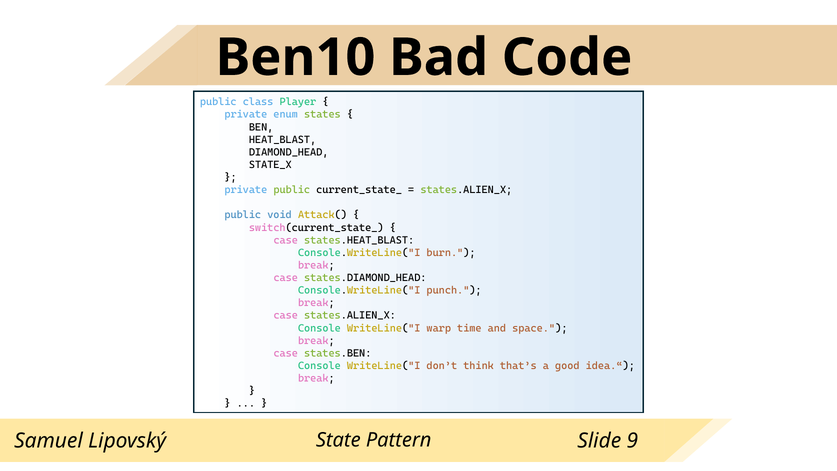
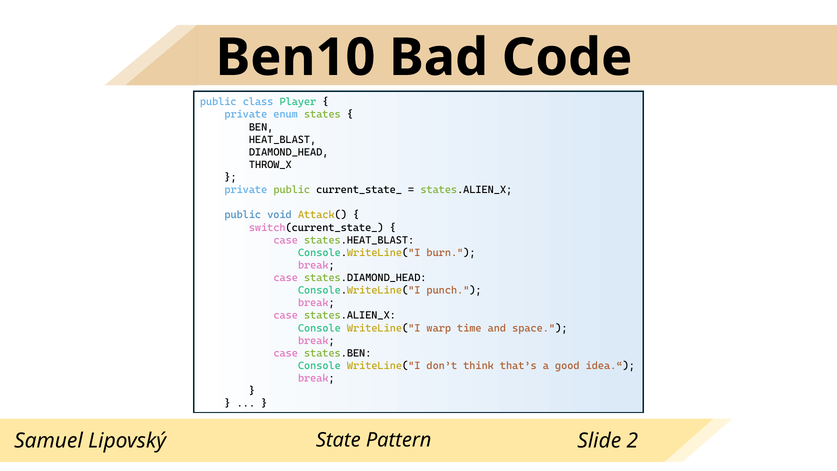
STATE_X: STATE_X -> THROW_X
9: 9 -> 2
